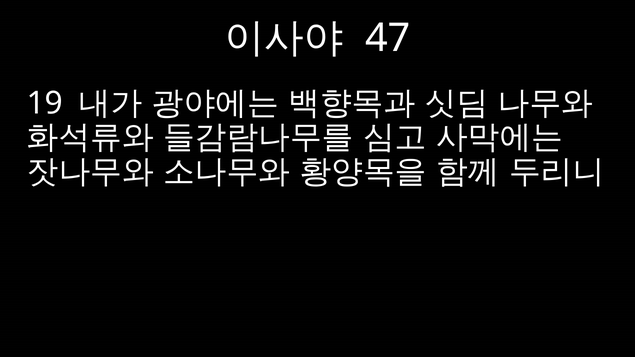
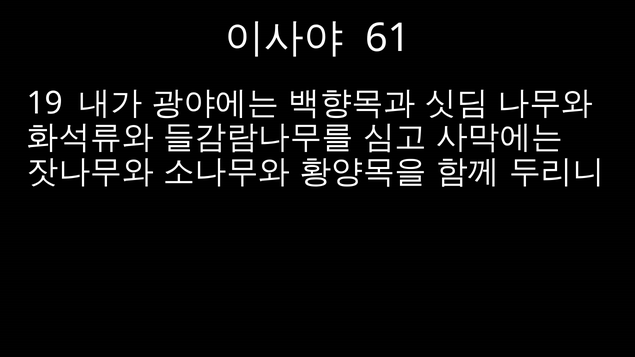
47: 47 -> 61
